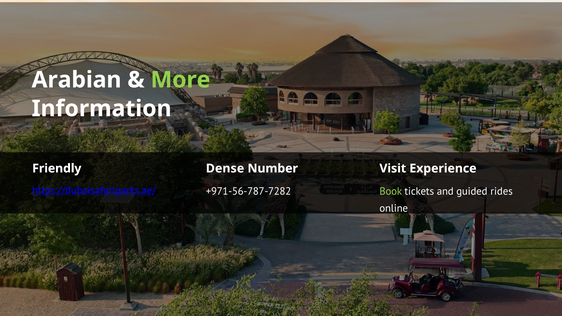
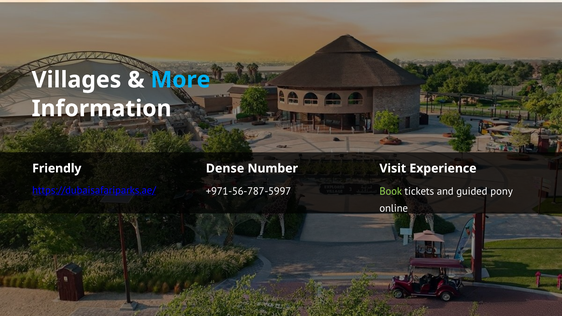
Arabian: Arabian -> Villages
More colour: light green -> light blue
+971-56-787-7282: +971-56-787-7282 -> +971-56-787-5997
rides: rides -> pony
